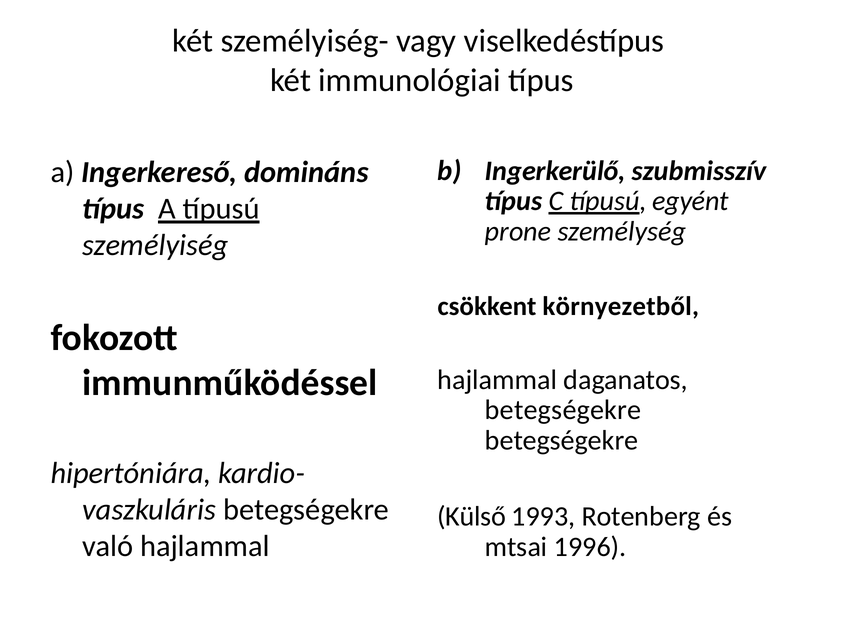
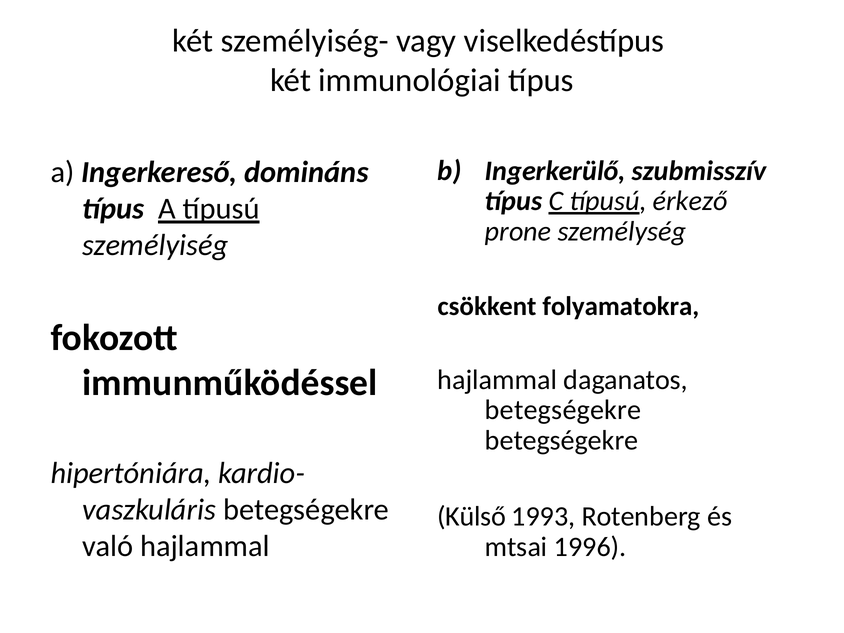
egyént: egyént -> érkező
környezetből: környezetből -> folyamatokra
